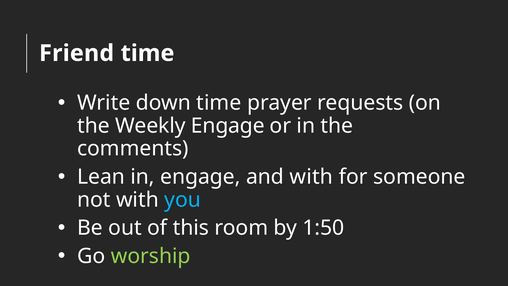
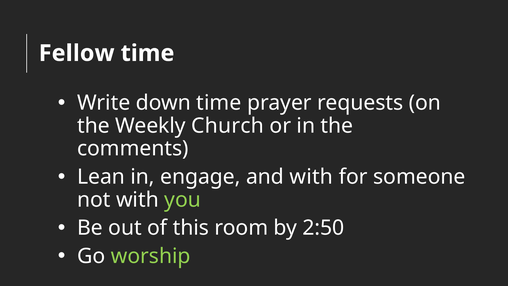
Friend: Friend -> Fellow
Weekly Engage: Engage -> Church
you colour: light blue -> light green
1:50: 1:50 -> 2:50
